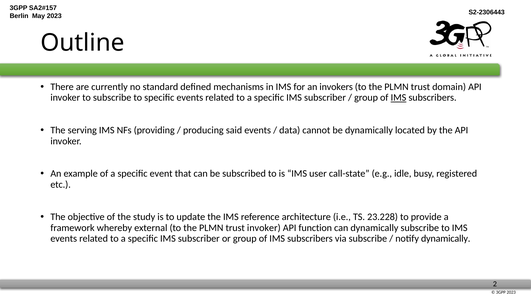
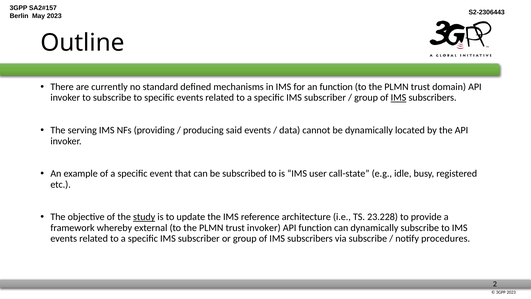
an invokers: invokers -> function
study underline: none -> present
notify dynamically: dynamically -> procedures
